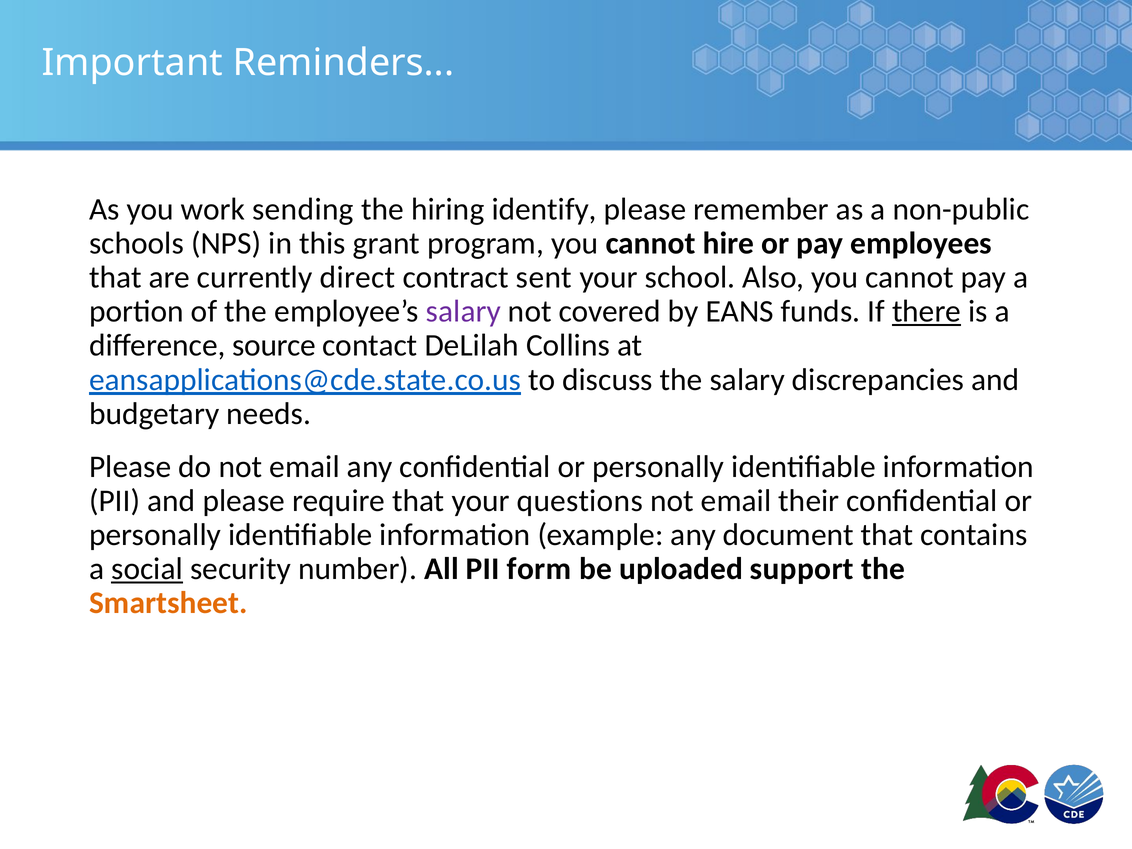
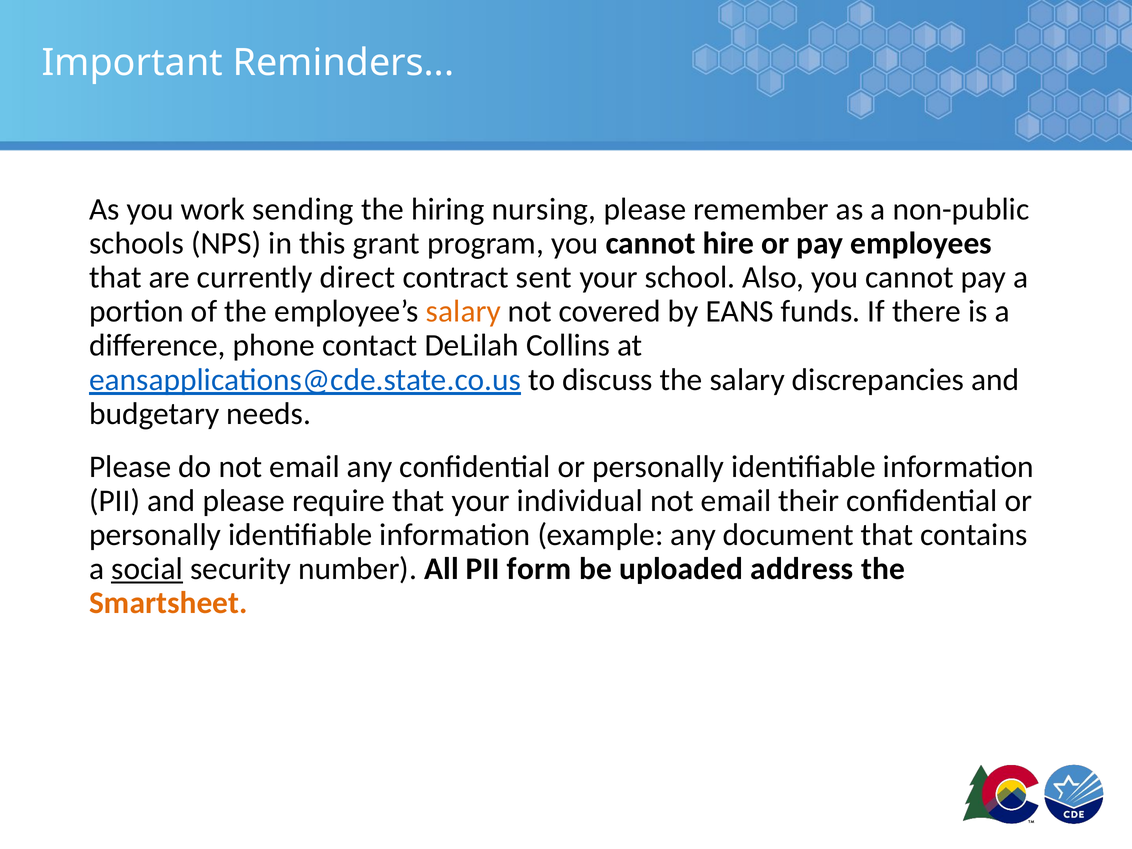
identify: identify -> nursing
salary at (463, 311) colour: purple -> orange
there underline: present -> none
source: source -> phone
questions: questions -> individual
support: support -> address
